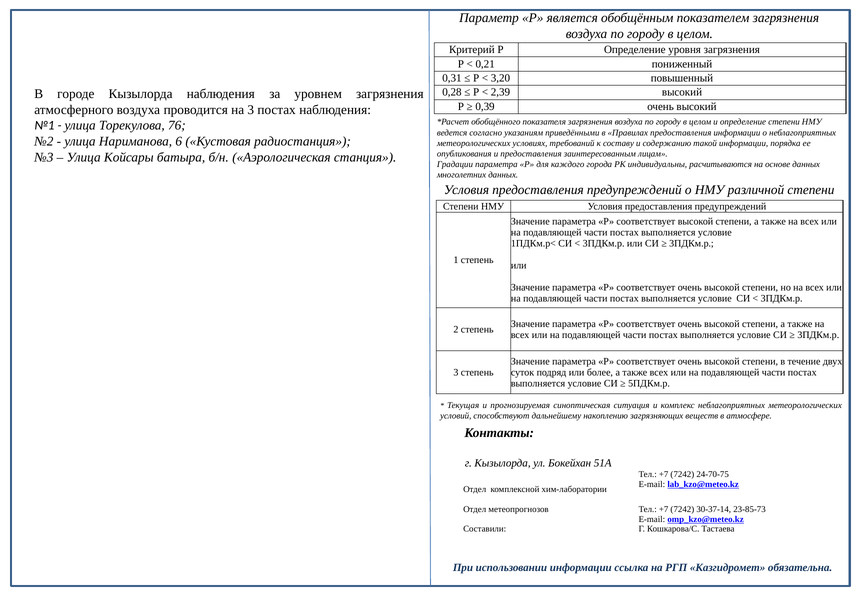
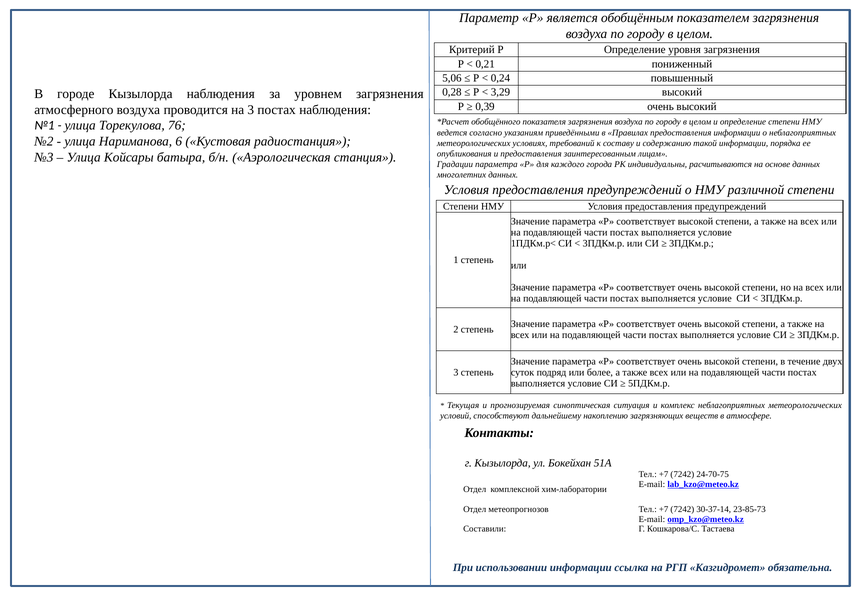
0,31: 0,31 -> 5,06
3,20: 3,20 -> 0,24
2,39: 2,39 -> 3,29
